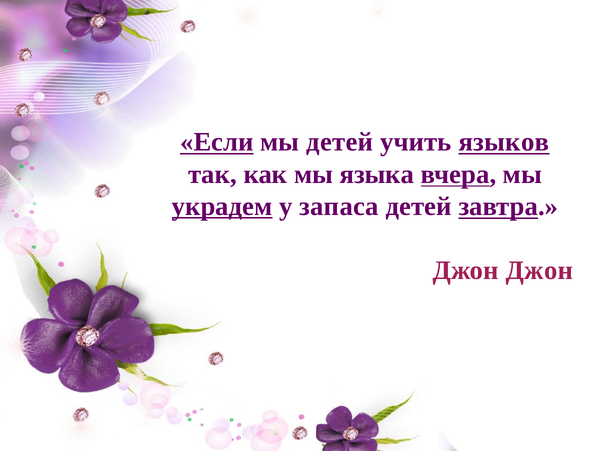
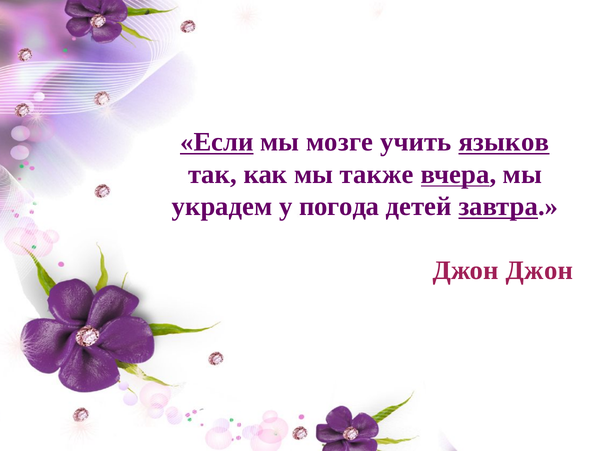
мы детей: детей -> мозге
языка: языка -> также
украдем underline: present -> none
запаса: запаса -> погода
